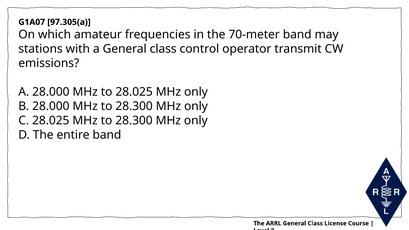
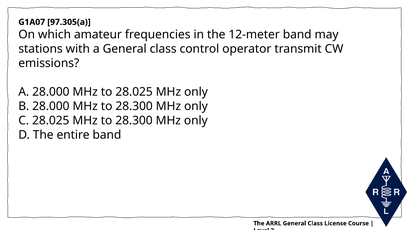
70-meter: 70-meter -> 12-meter
